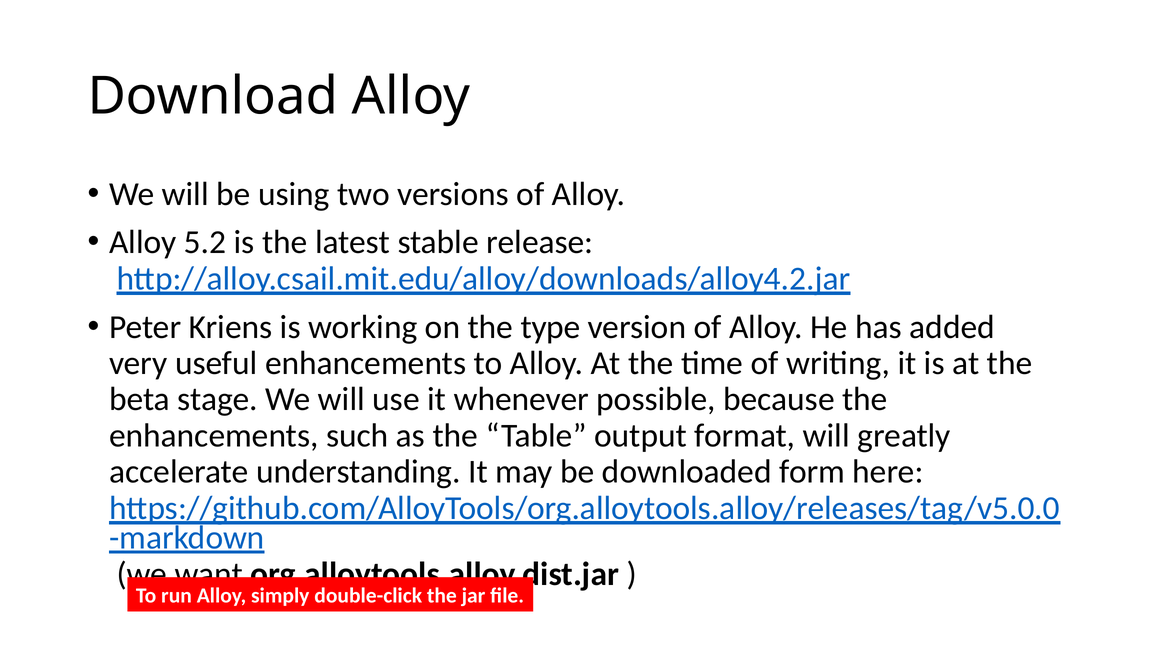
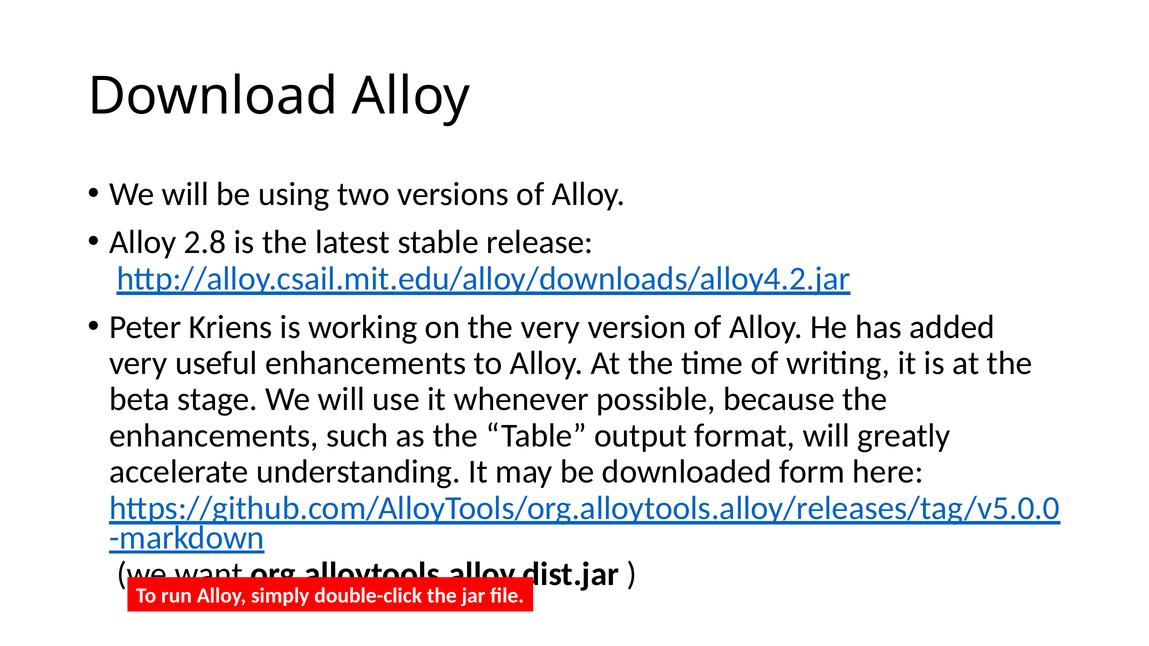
5.2: 5.2 -> 2.8
the type: type -> very
